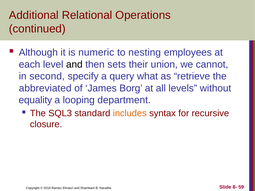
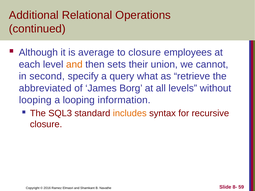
numeric: numeric -> average
to nesting: nesting -> closure
and at (74, 64) colour: black -> orange
equality at (35, 100): equality -> looping
department: department -> information
